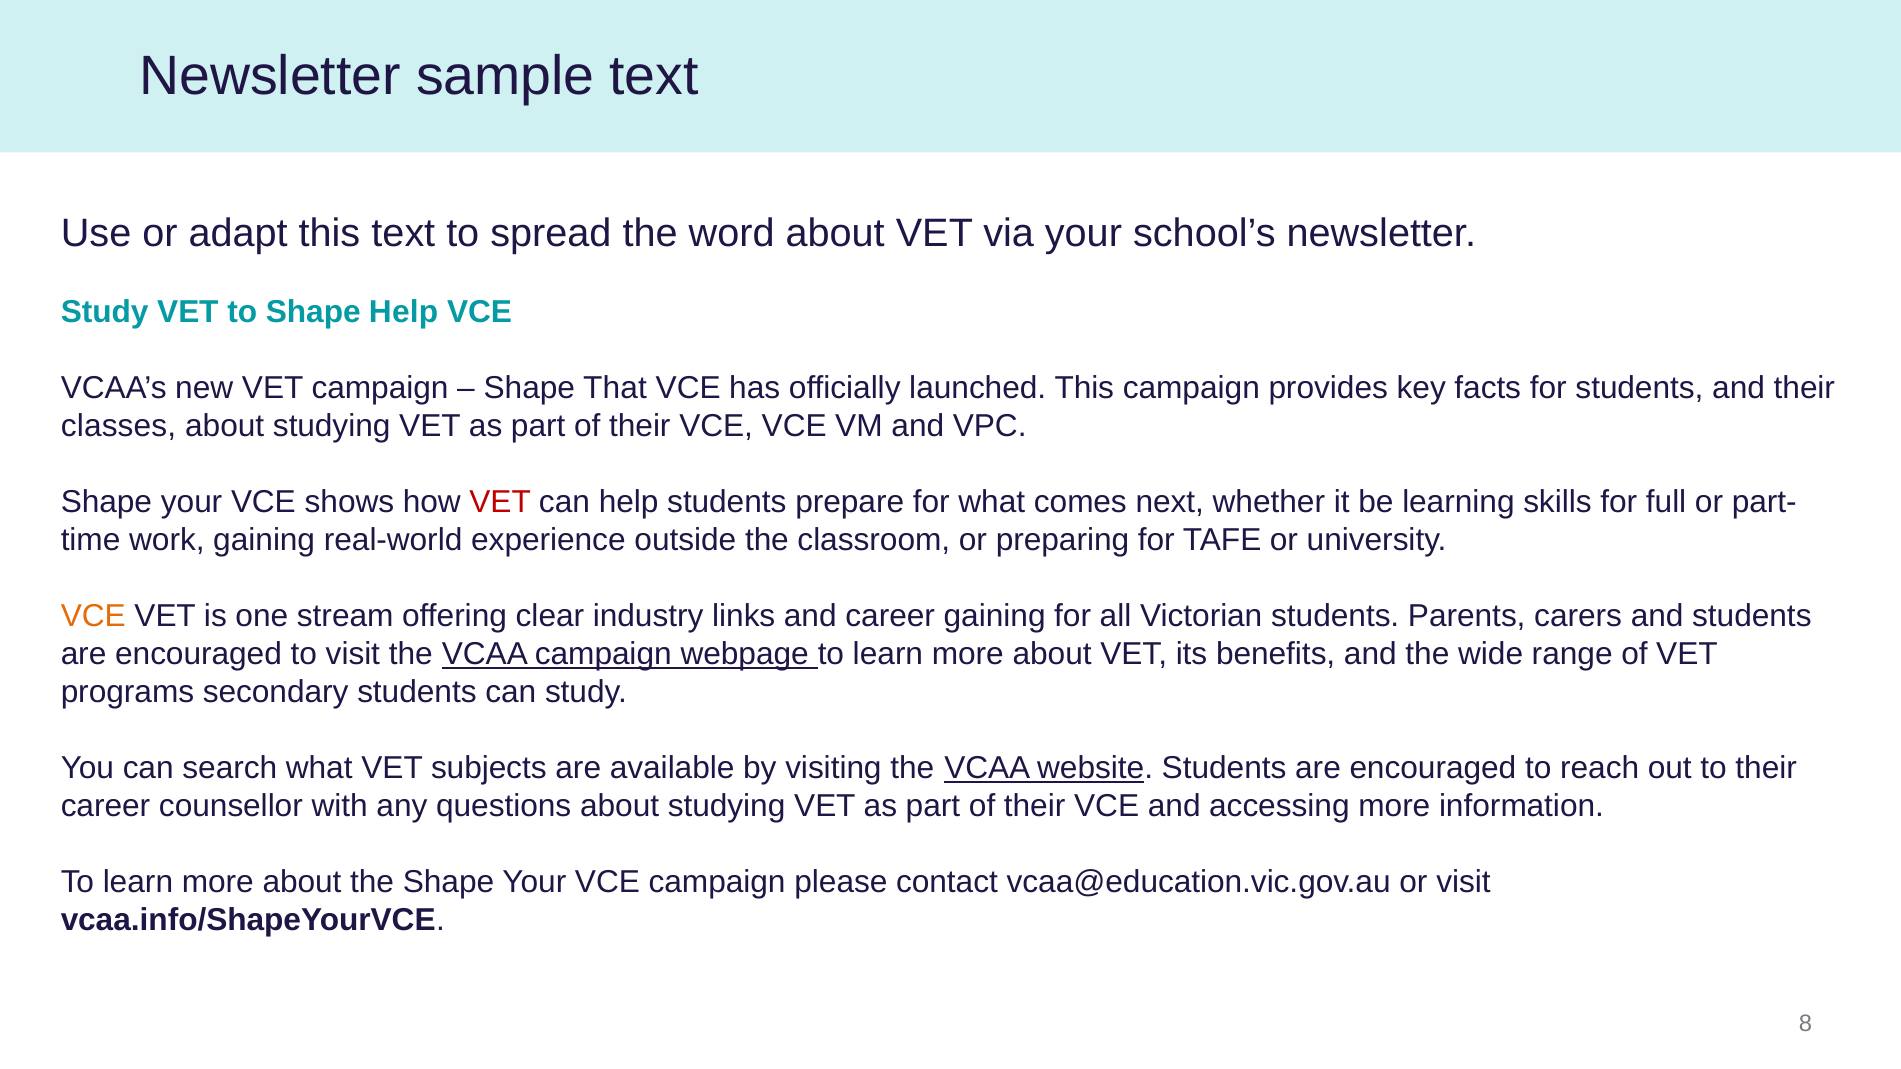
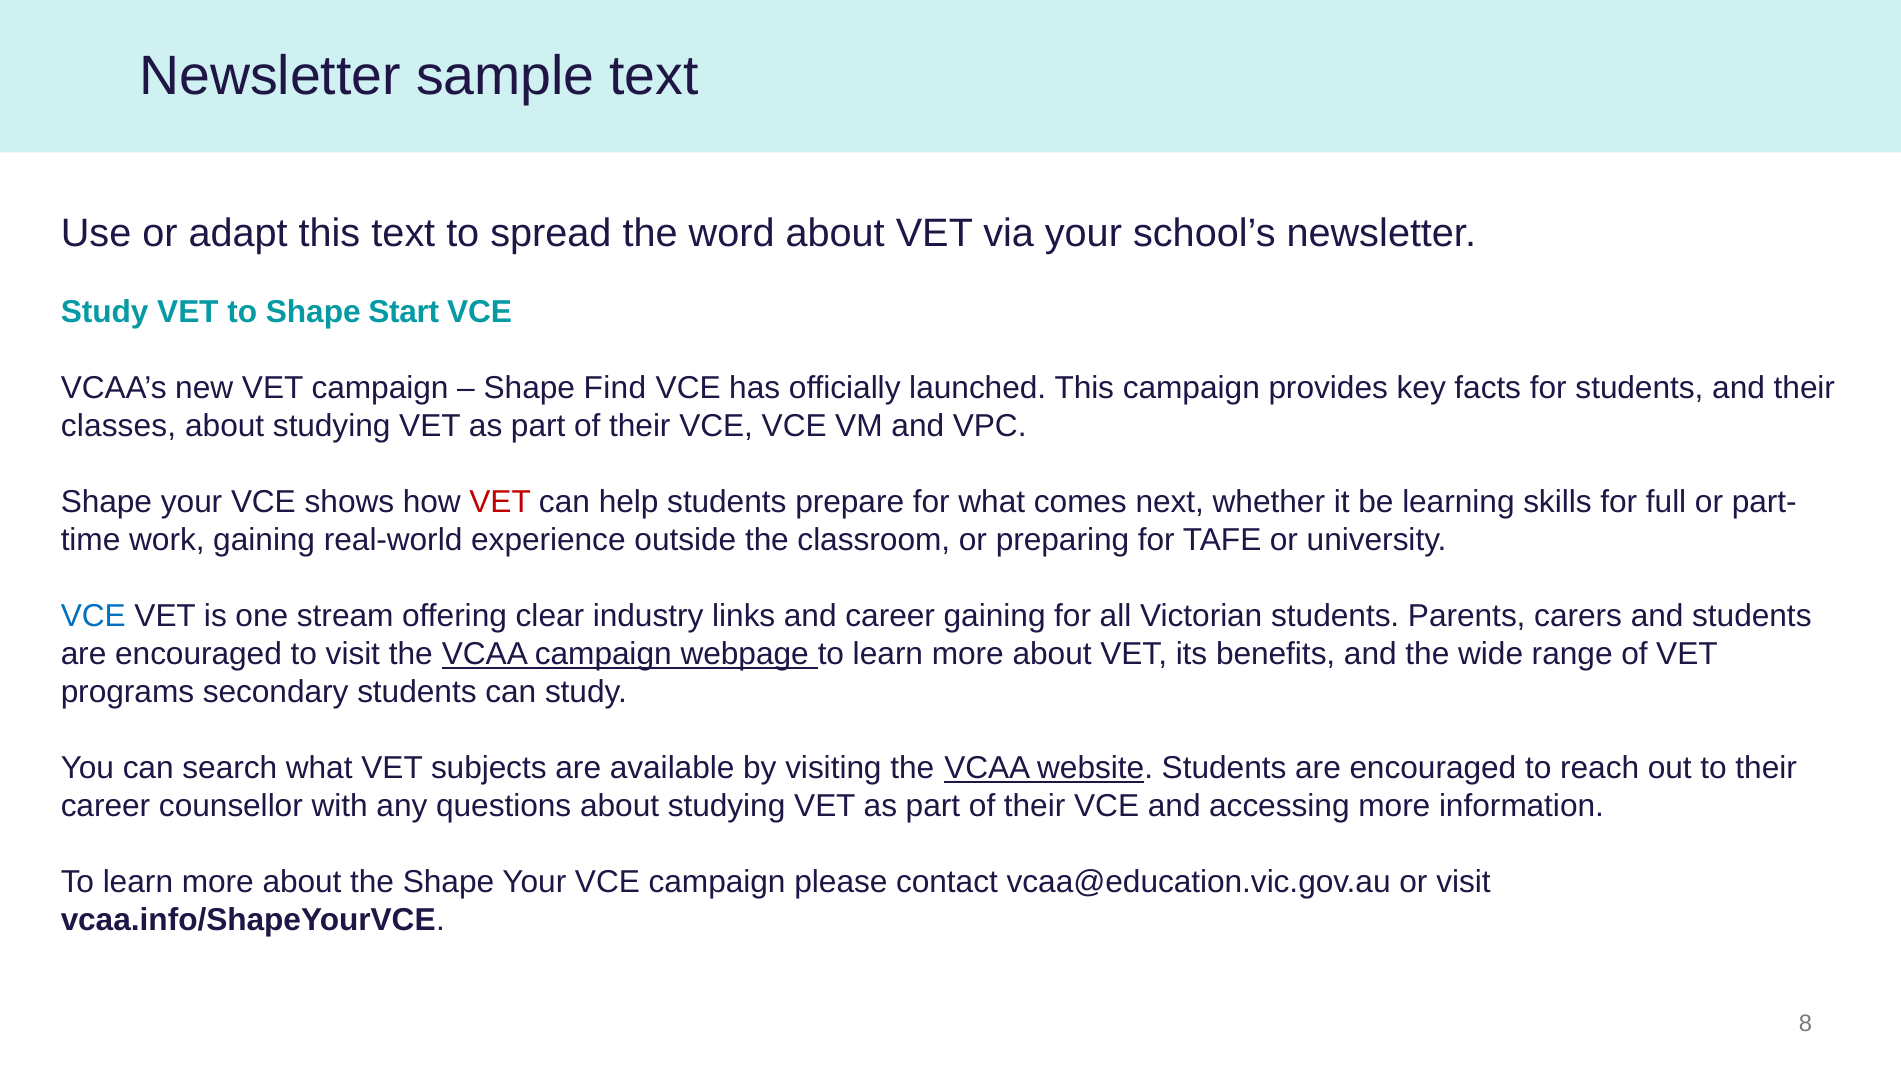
Shape Help: Help -> Start
That: That -> Find
VCE at (93, 616) colour: orange -> blue
